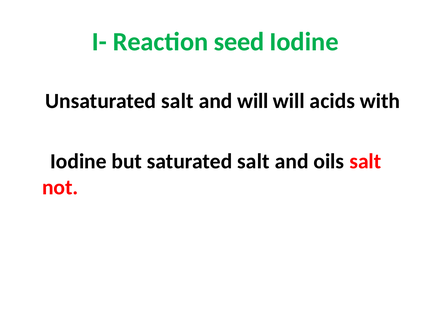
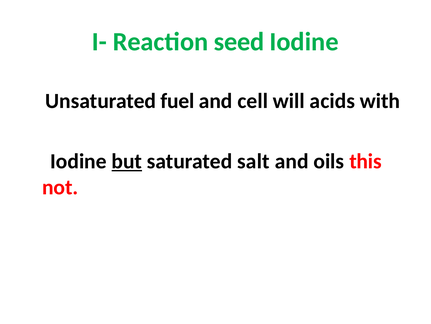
Unsaturated salt: salt -> fuel
and will: will -> cell
but underline: none -> present
oils salt: salt -> this
